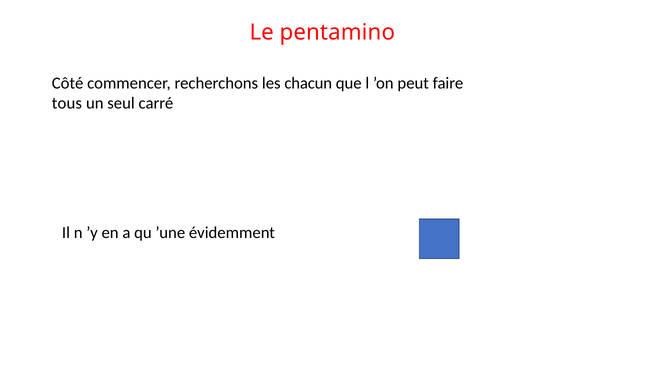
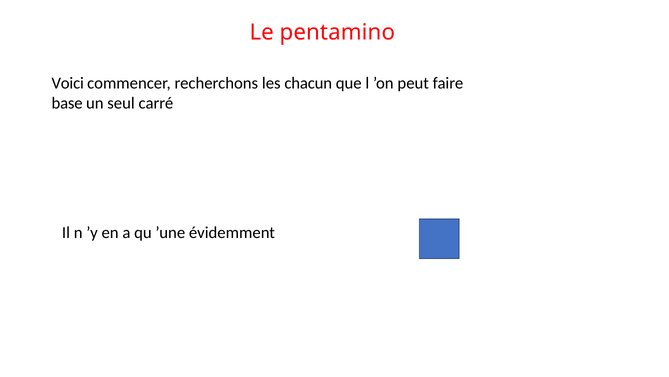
Côté: Côté -> Voici
tous: tous -> base
